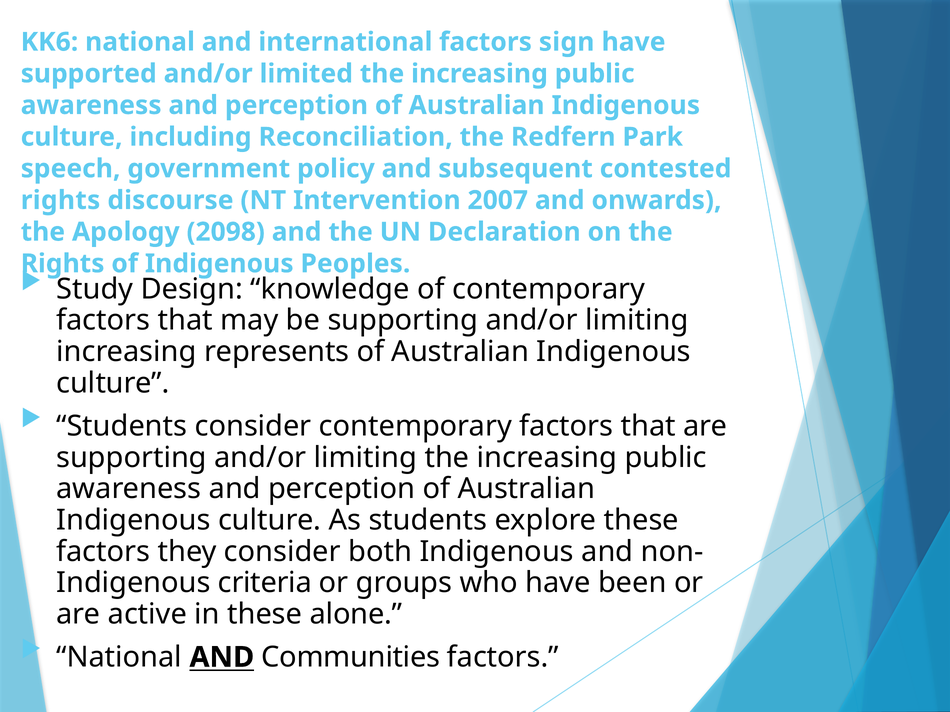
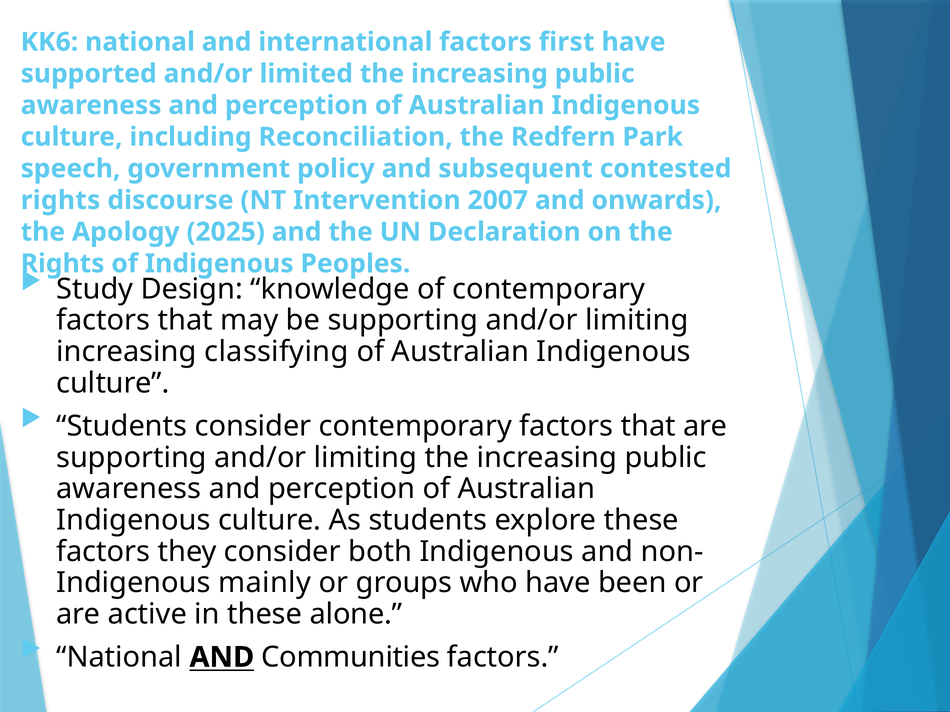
sign: sign -> first
2098: 2098 -> 2025
represents: represents -> classifying
criteria: criteria -> mainly
